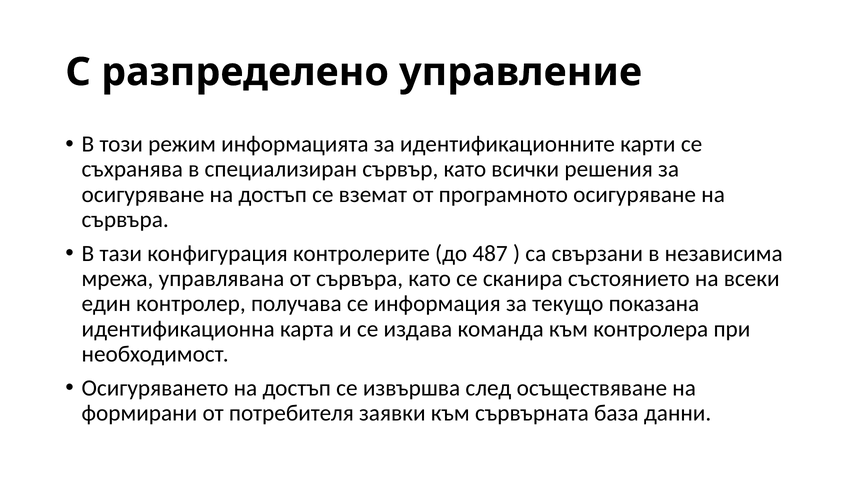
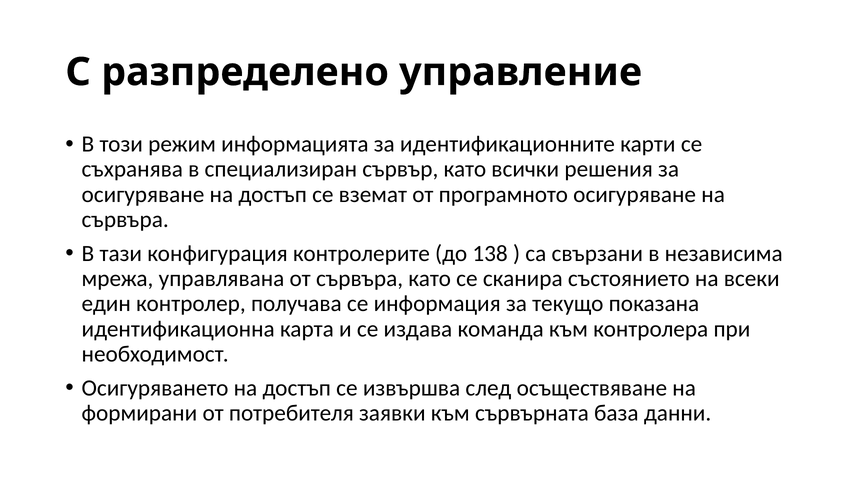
487: 487 -> 138
